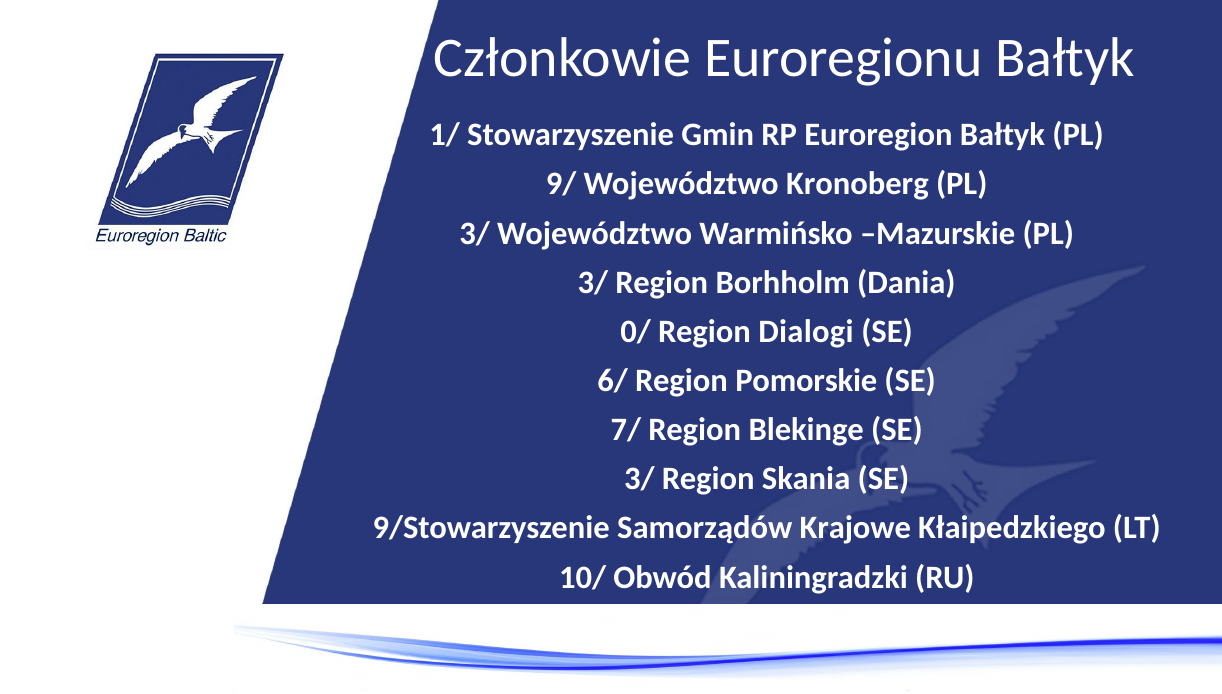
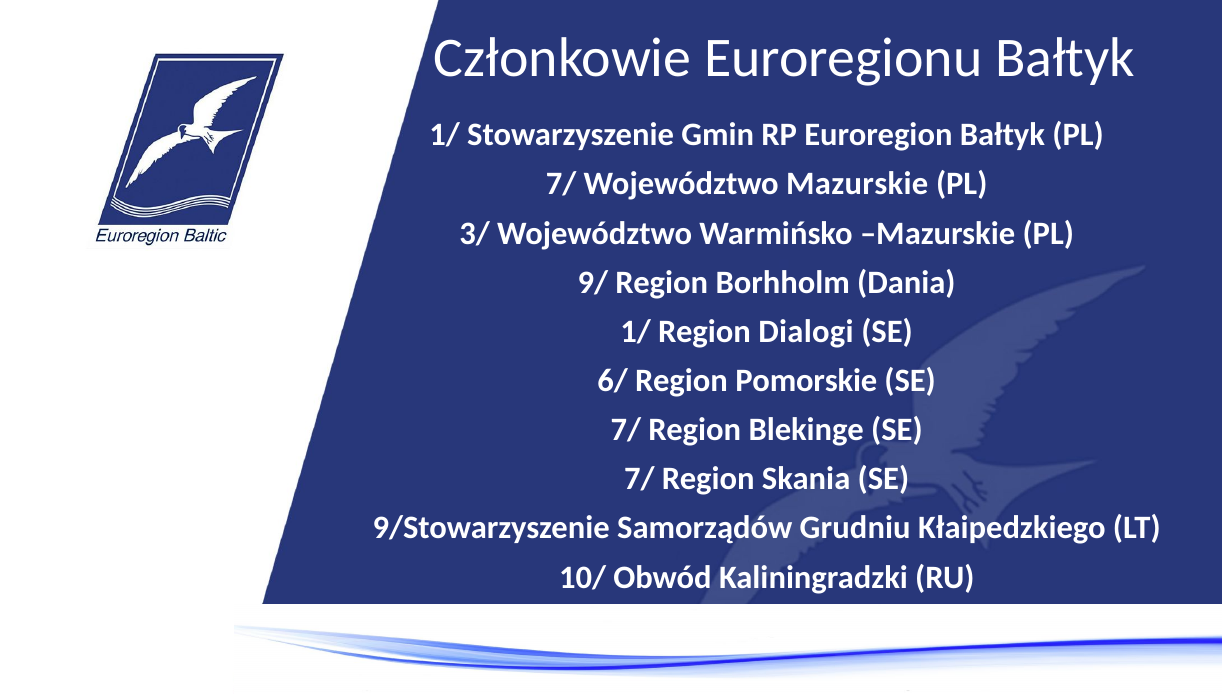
9/ at (561, 184): 9/ -> 7/
Województwo Kronoberg: Kronoberg -> Mazurskie
3/ at (593, 282): 3/ -> 9/
0/ at (636, 331): 0/ -> 1/
3/ at (639, 479): 3/ -> 7/
Krajowe: Krajowe -> Grudniu
